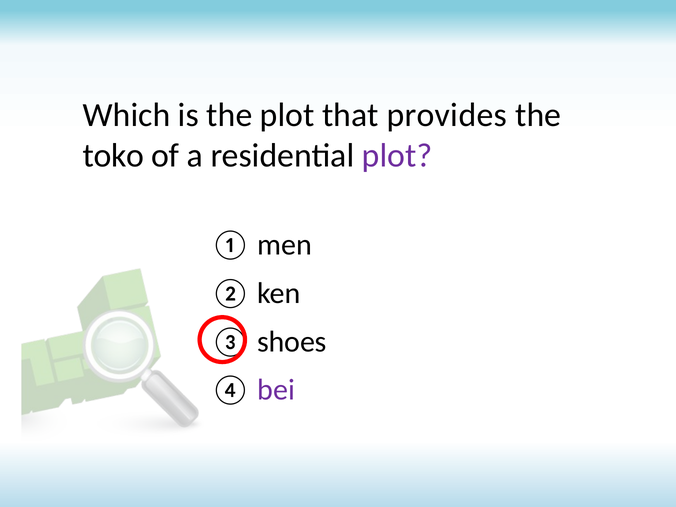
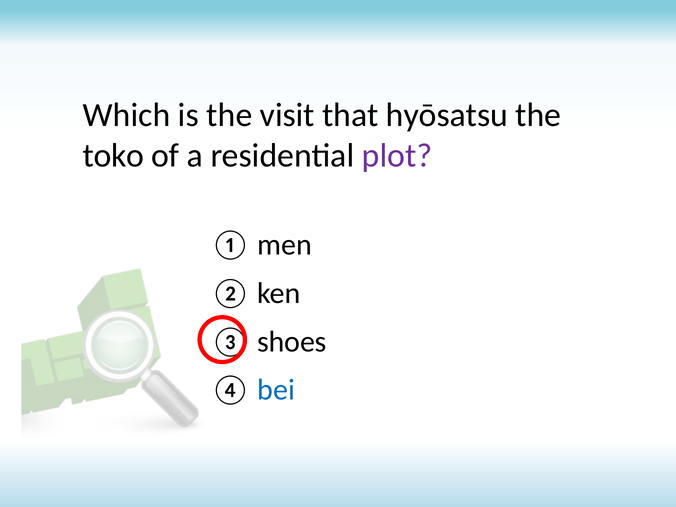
the plot: plot -> visit
provides: provides -> hyōsatsu
bei colour: purple -> blue
